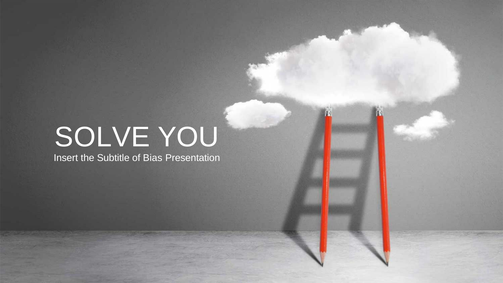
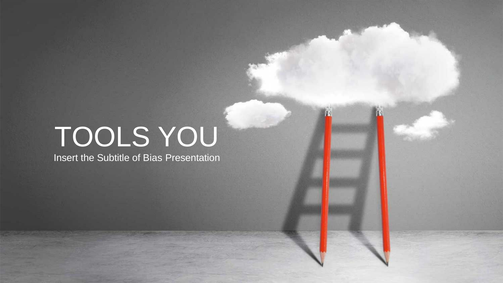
SOLVE: SOLVE -> TOOLS
